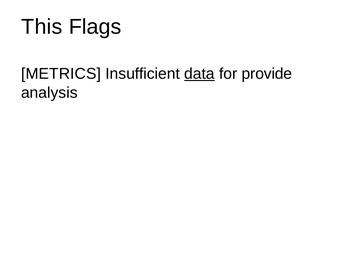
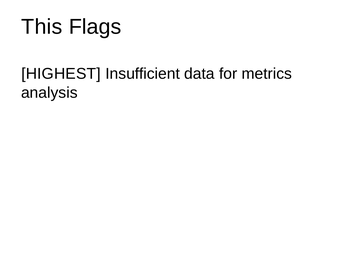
METRICS: METRICS -> HIGHEST
data underline: present -> none
provide: provide -> metrics
